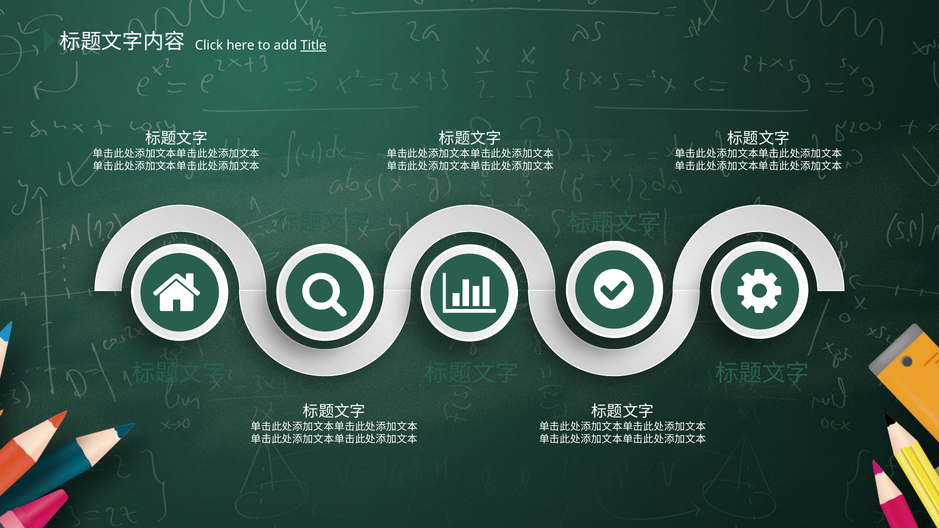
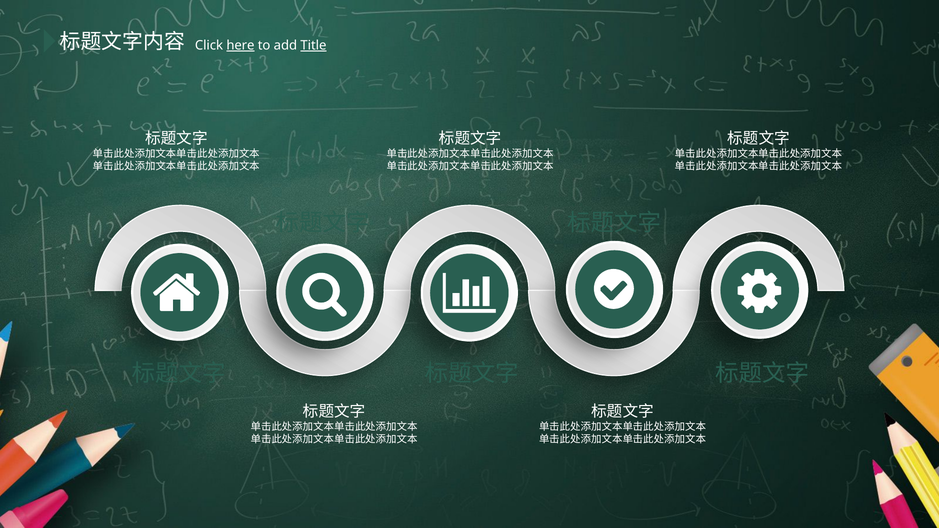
here underline: none -> present
